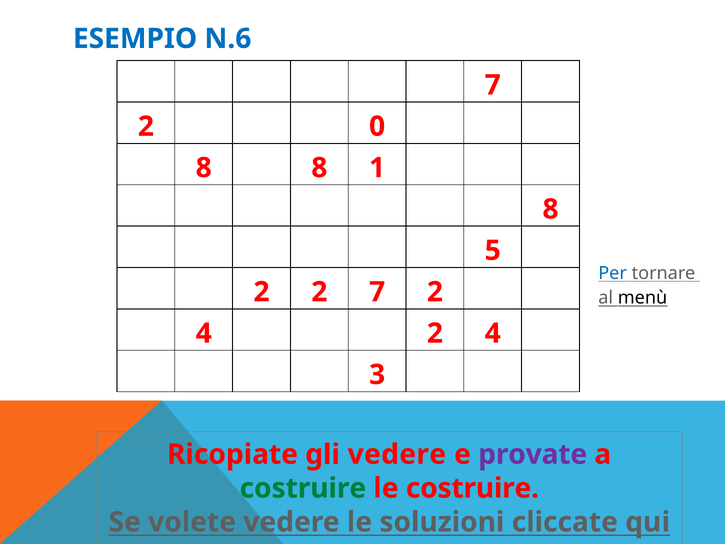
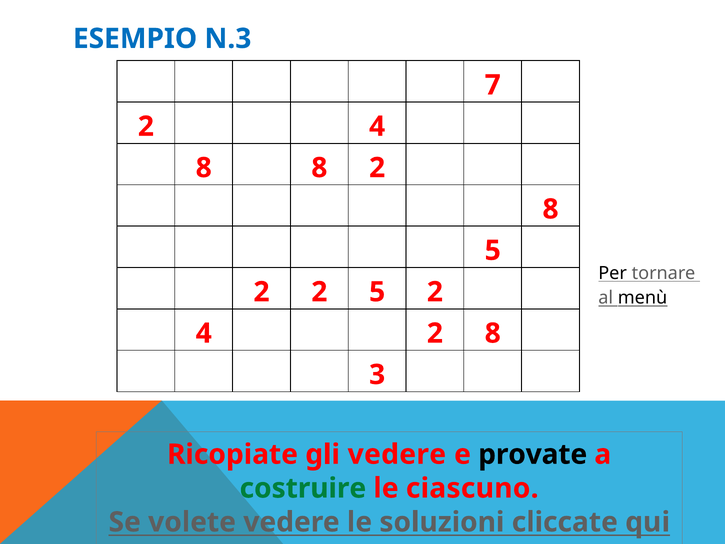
N.6: N.6 -> N.3
0 at (377, 126): 0 -> 4
8 1: 1 -> 2
Per colour: blue -> black
2 7: 7 -> 5
4 2 4: 4 -> 8
provate colour: purple -> black
le costruire: costruire -> ciascuno
